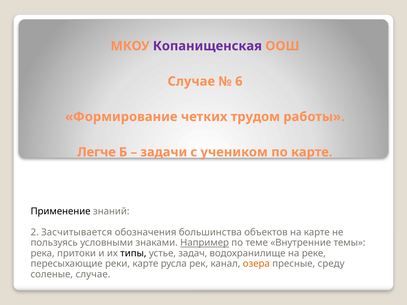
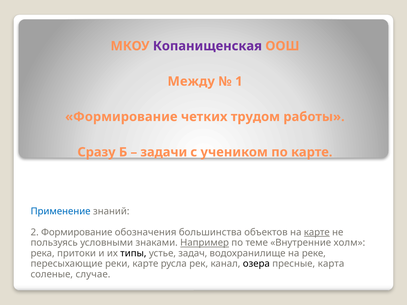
Случае at (191, 81): Случае -> Между
6: 6 -> 1
Легче: Легче -> Сразу
Применение colour: black -> blue
2 Засчитывается: Засчитывается -> Формирование
карте at (317, 232) underline: none -> present
темы: темы -> холм
озера colour: orange -> black
среду: среду -> карта
